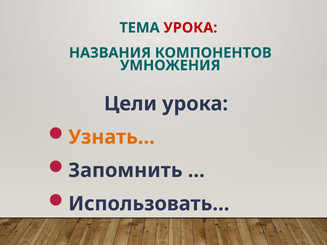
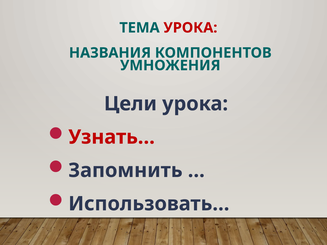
Узнать… colour: orange -> red
